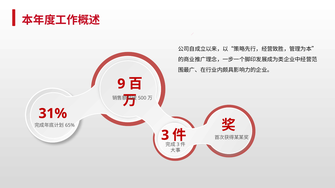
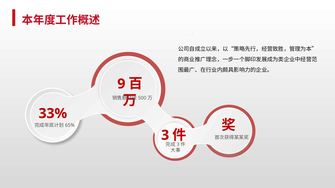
31%: 31% -> 33%
